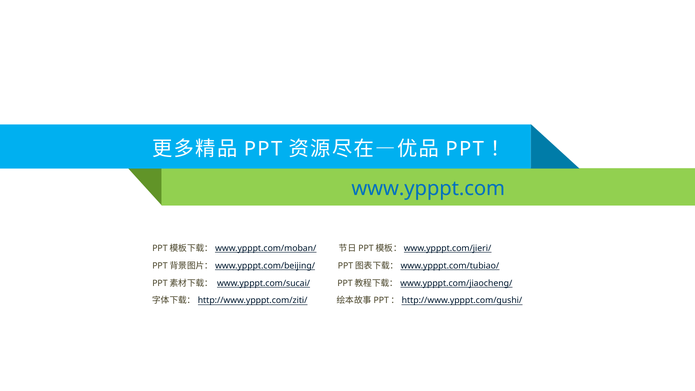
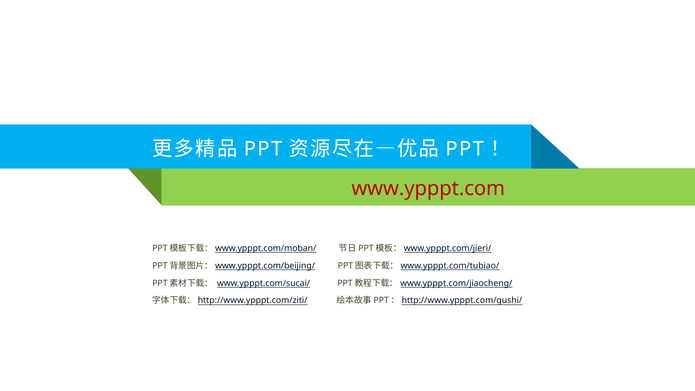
www.ypppt.com colour: blue -> red
